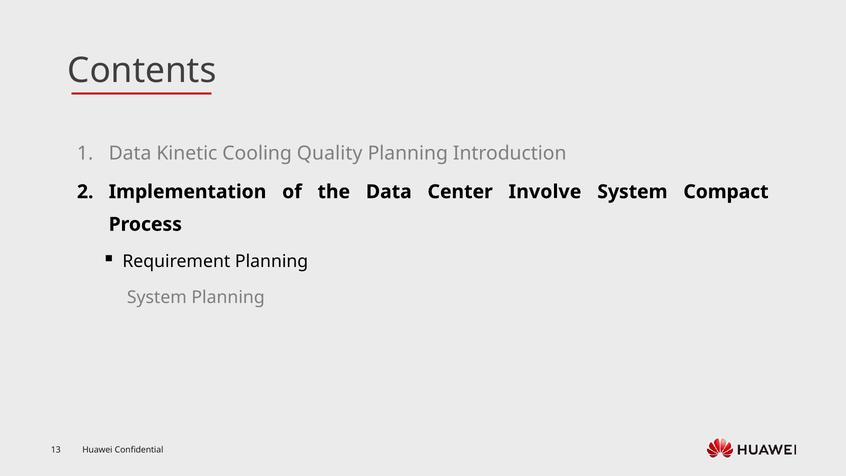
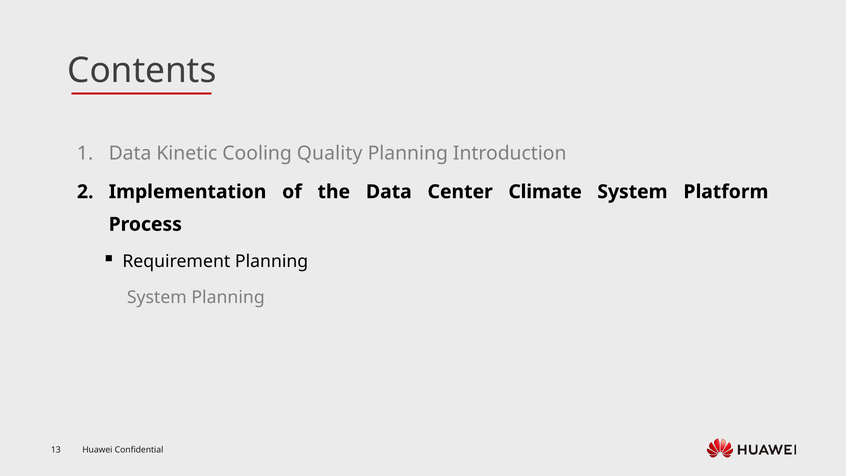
Involve: Involve -> Climate
Compact: Compact -> Platform
